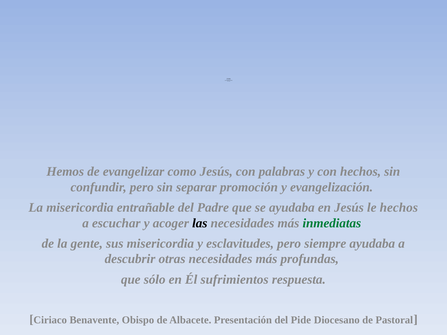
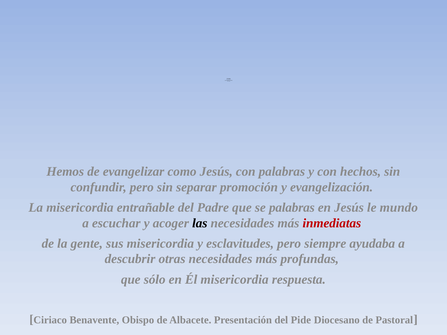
se ayudaba: ayudaba -> palabras
le hechos: hechos -> mundo
inmediatas colour: green -> red
Él sufrimientos: sufrimientos -> misericordia
